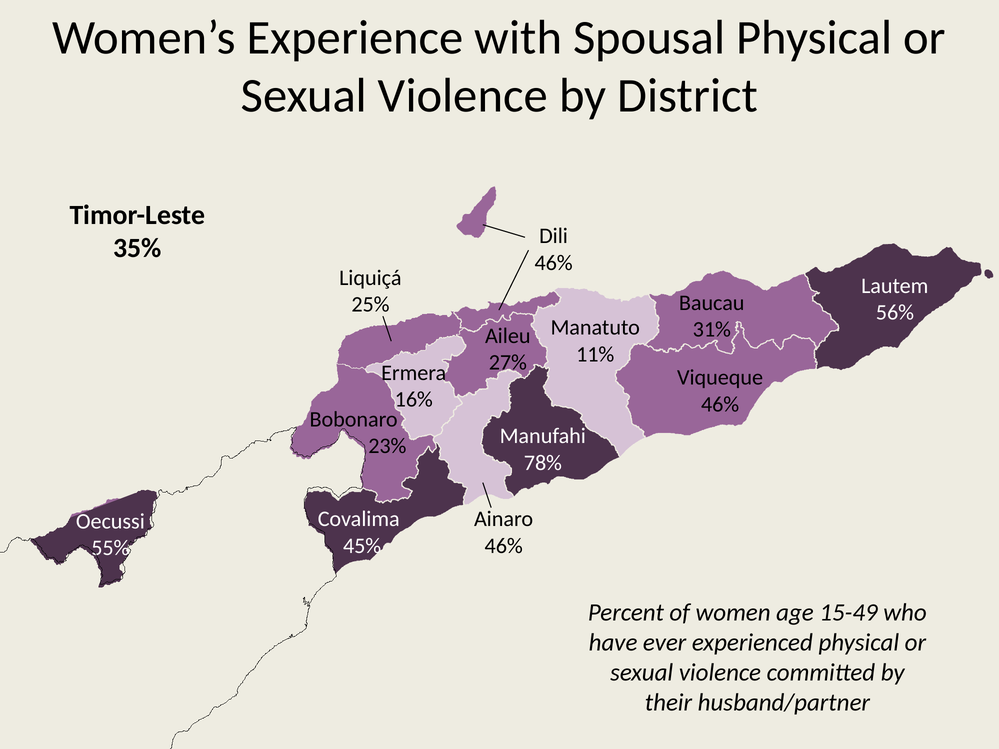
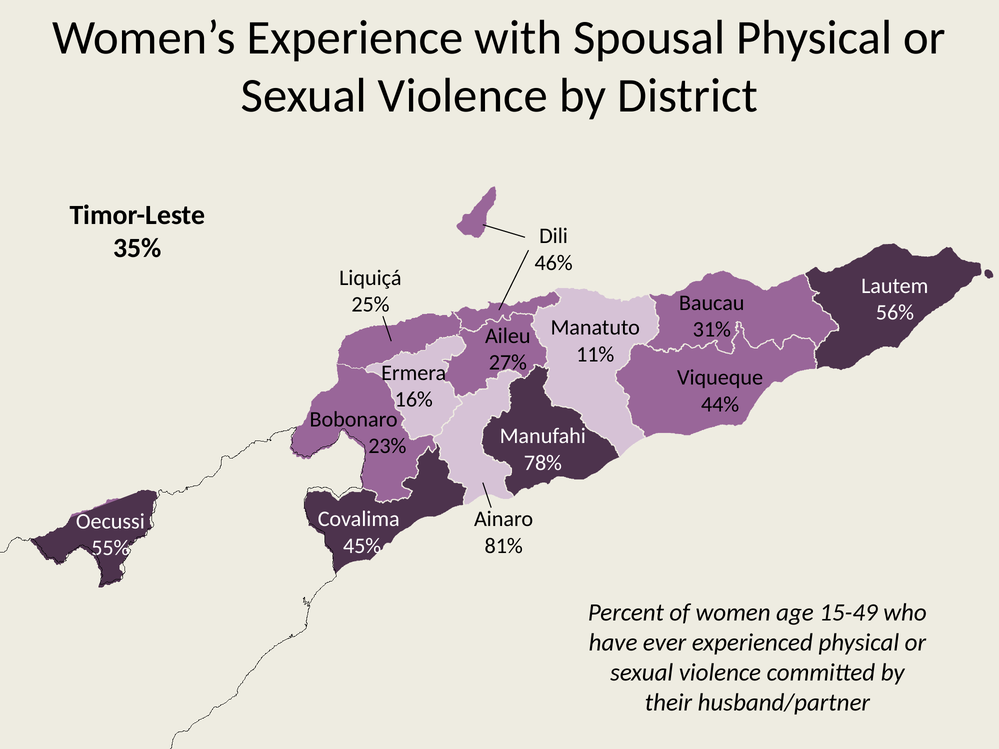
46% at (720, 404): 46% -> 44%
46% at (504, 546): 46% -> 81%
